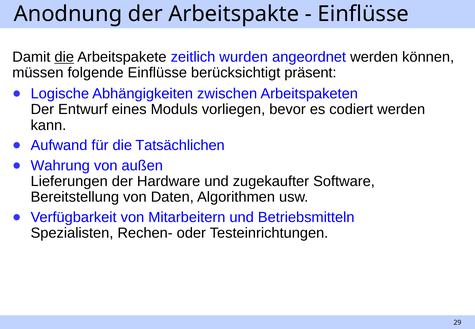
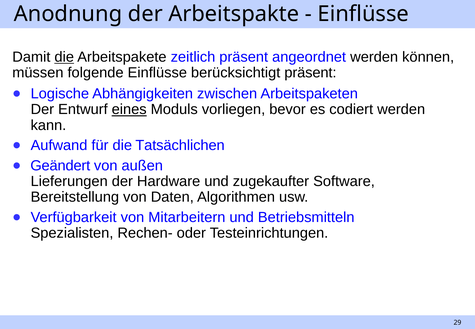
zeitlich wurden: wurden -> präsent
eines underline: none -> present
Wahrung: Wahrung -> Geändert
